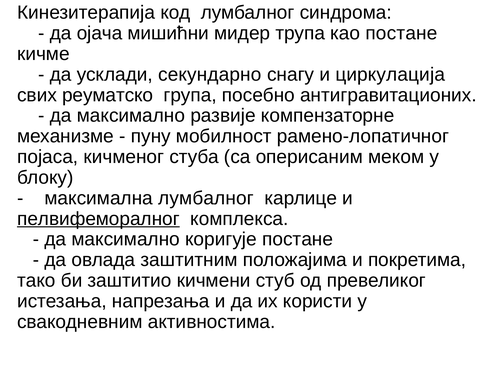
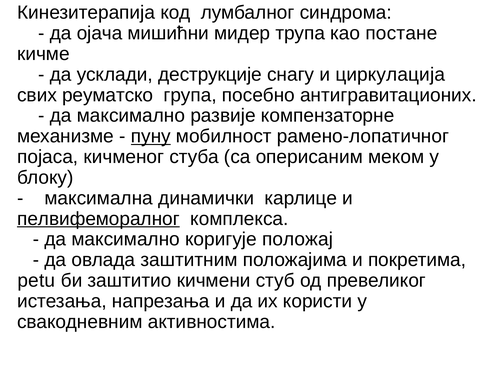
секундарно: секундарно -> деструкције
пуну underline: none -> present
максимална лумбалног: лумбалног -> динамички
коригује постане: постане -> положај
тако: тако -> petu
